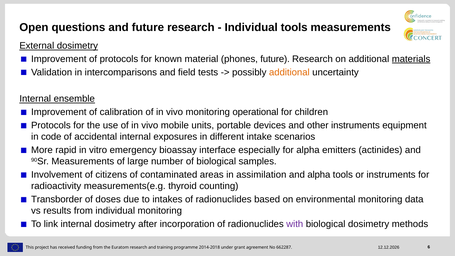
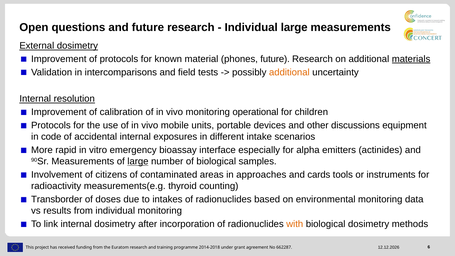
Individual tools: tools -> large
ensemble: ensemble -> resolution
other instruments: instruments -> discussions
large at (138, 161) underline: none -> present
assimilation: assimilation -> approaches
and alpha: alpha -> cards
with colour: purple -> orange
